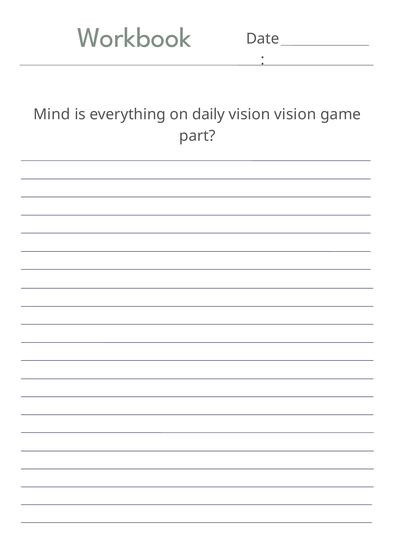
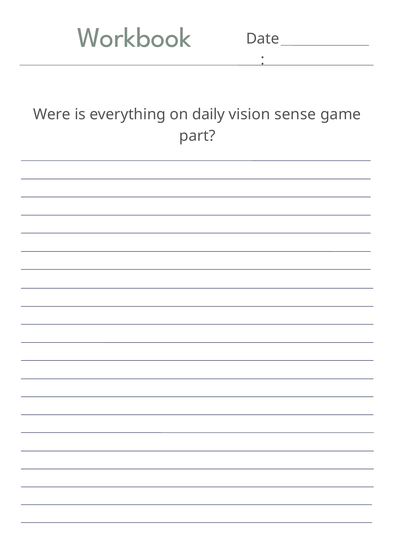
Mind: Mind -> Were
vision vision: vision -> sense
